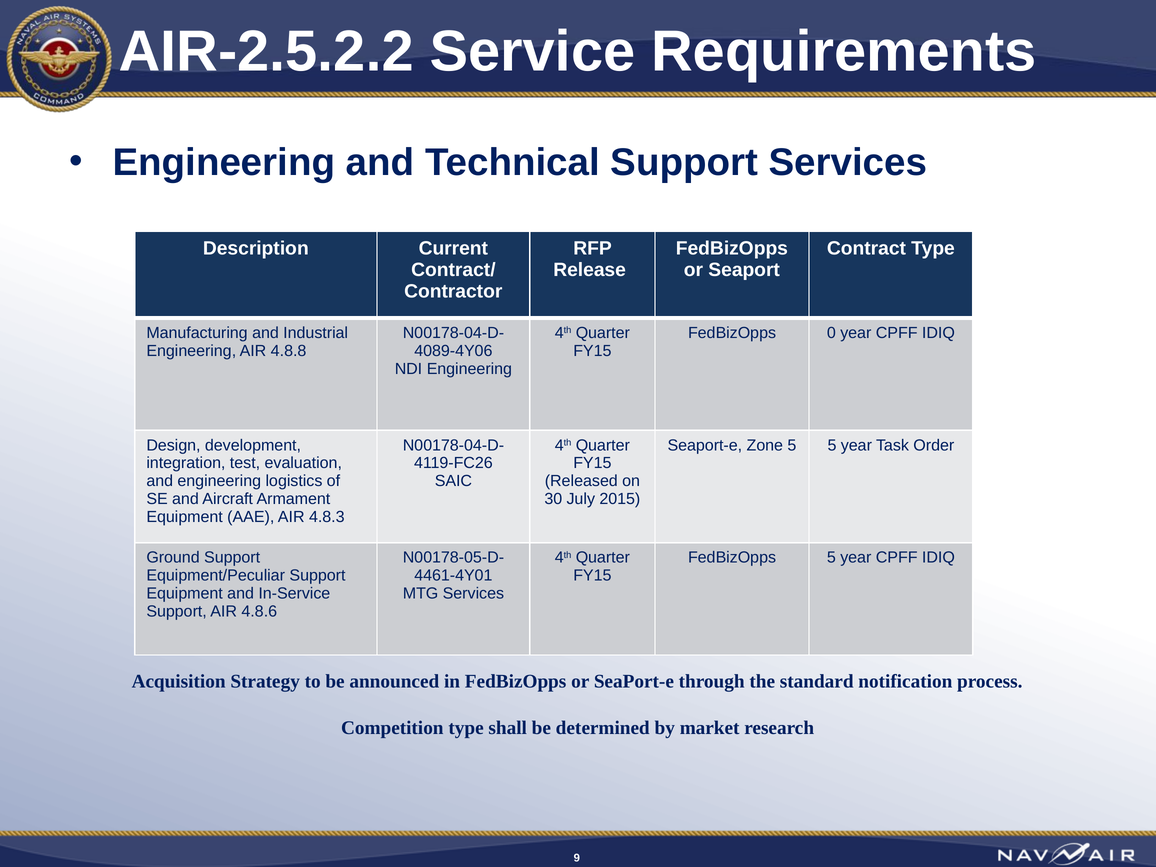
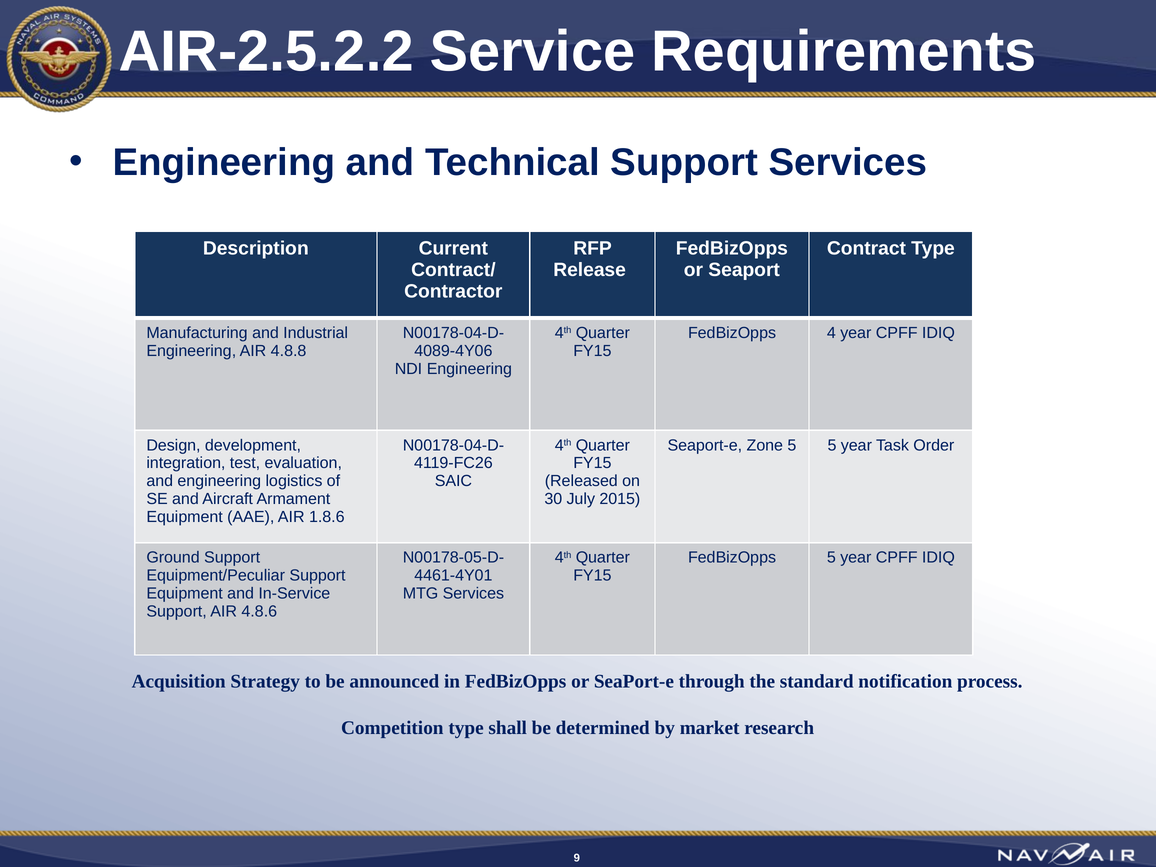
0: 0 -> 4
4.8.3: 4.8.3 -> 1.8.6
